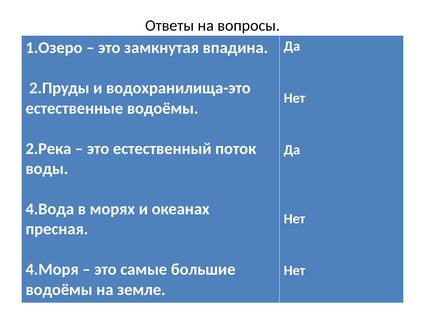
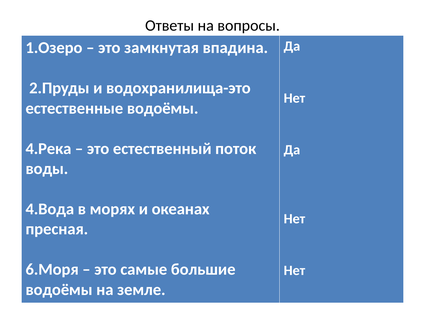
2.Река: 2.Река -> 4.Река
4.Моря: 4.Моря -> 6.Моря
